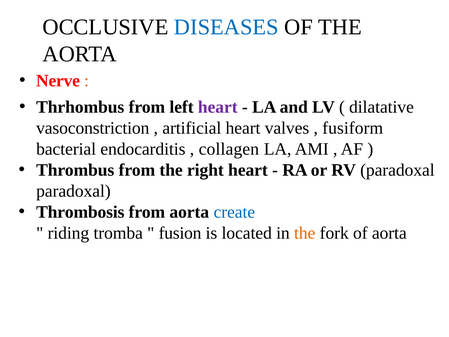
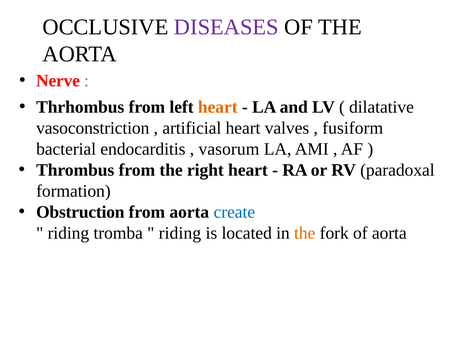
DISEASES colour: blue -> purple
heart at (218, 107) colour: purple -> orange
collagen: collagen -> vasorum
paradoxal at (73, 191): paradoxal -> formation
Thrombosis: Thrombosis -> Obstruction
fusion at (180, 233): fusion -> riding
